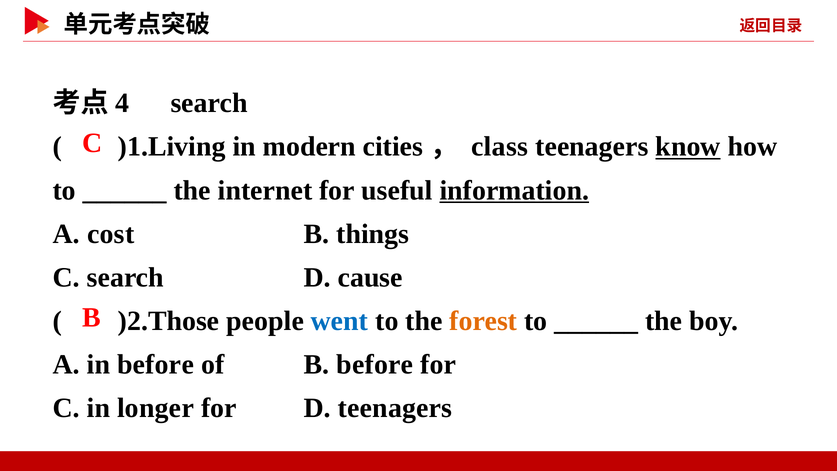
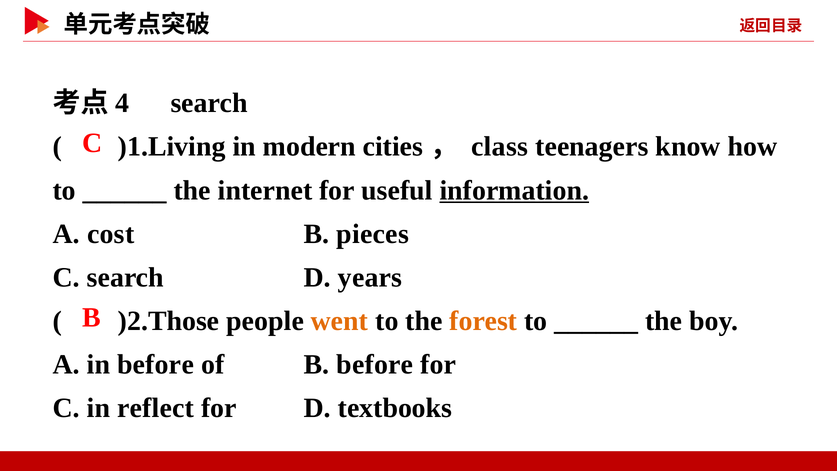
know underline: present -> none
things: things -> pieces
cause: cause -> years
went colour: blue -> orange
longer: longer -> reflect
D teenagers: teenagers -> textbooks
